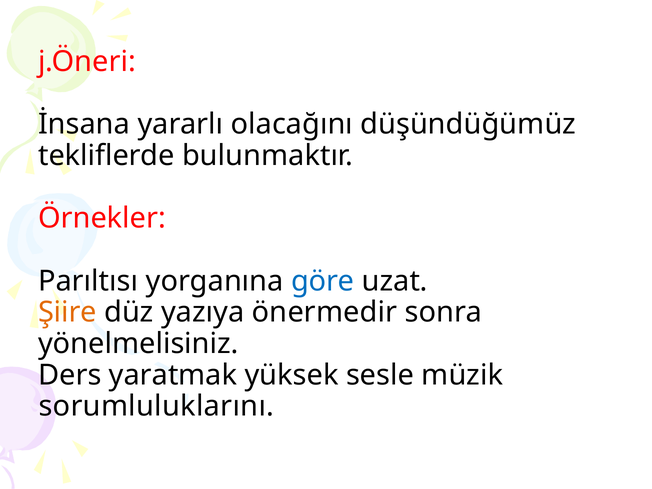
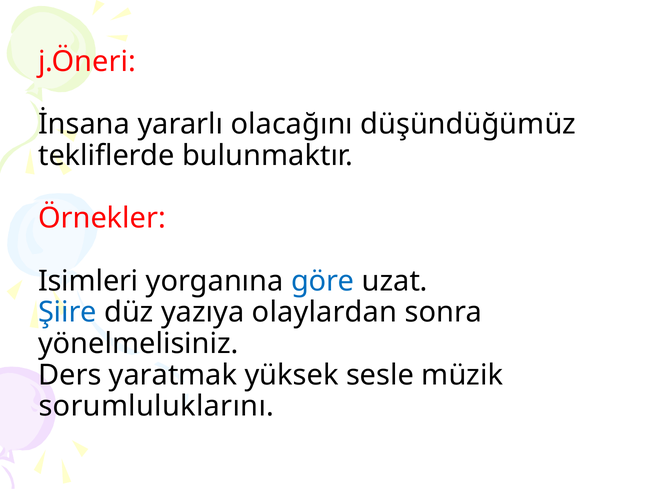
Parıltısı: Parıltısı -> Isimleri
Şiire colour: orange -> blue
önermedir: önermedir -> olaylardan
